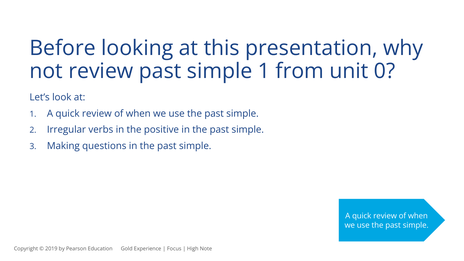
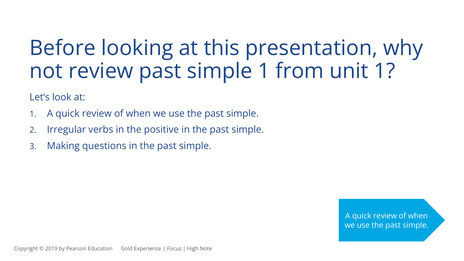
unit 0: 0 -> 1
